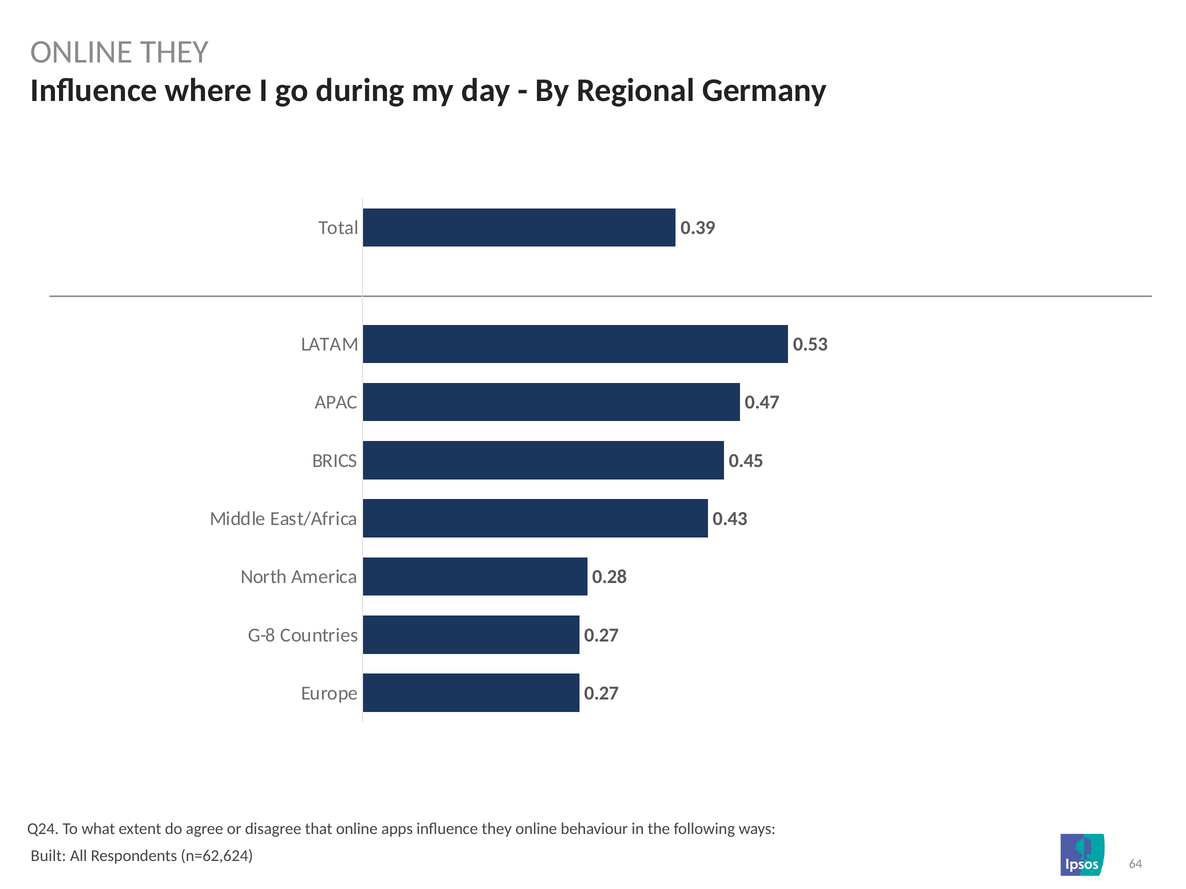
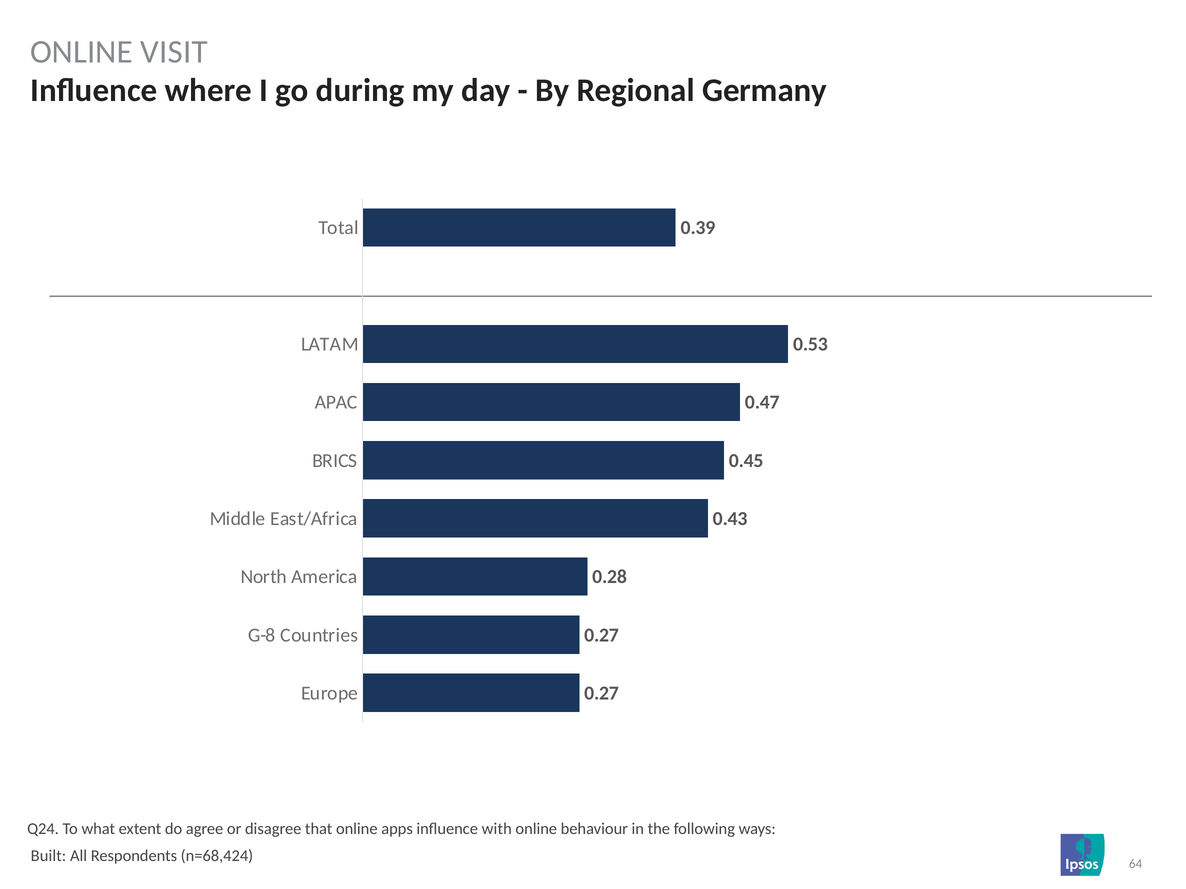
ONLINE THEY: THEY -> VISIT
influence they: they -> with
n=62,624: n=62,624 -> n=68,424
